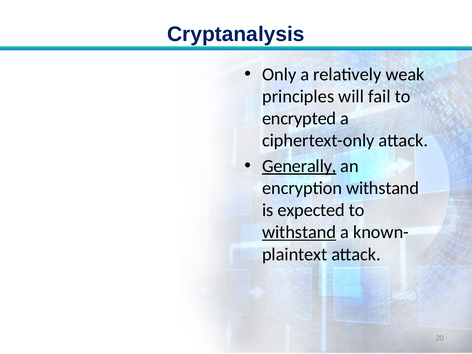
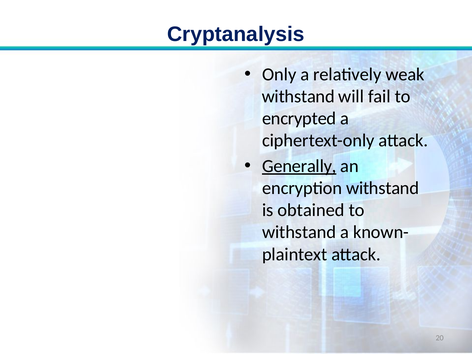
principles at (298, 96): principles -> withstand
expected: expected -> obtained
withstand at (299, 232) underline: present -> none
